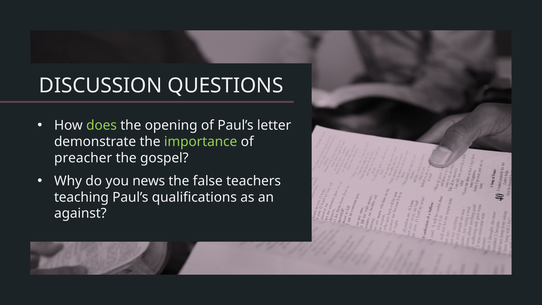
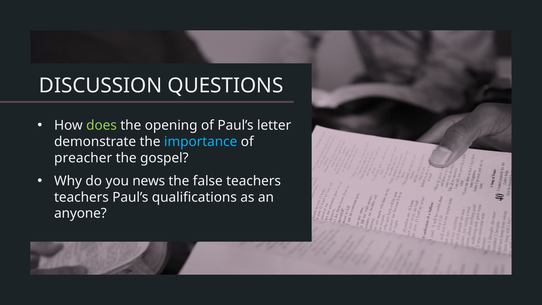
importance colour: light green -> light blue
teaching at (81, 197): teaching -> teachers
against: against -> anyone
